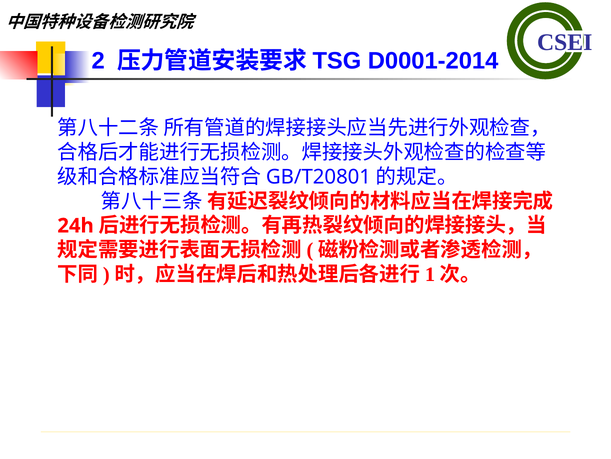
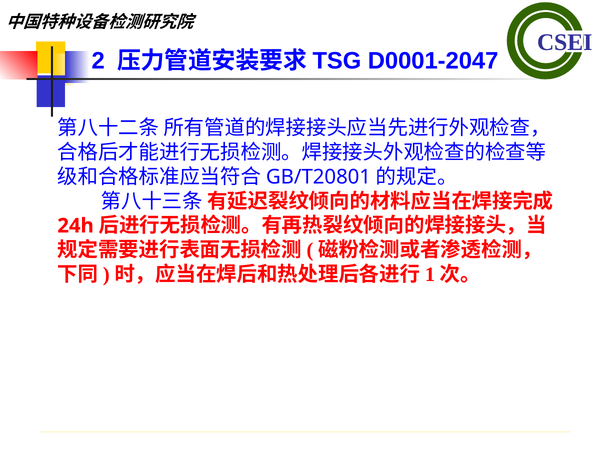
D0001-2014: D0001-2014 -> D0001-2047
